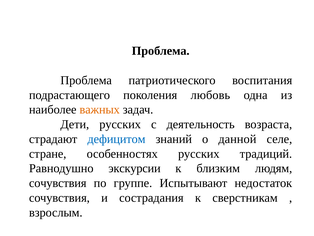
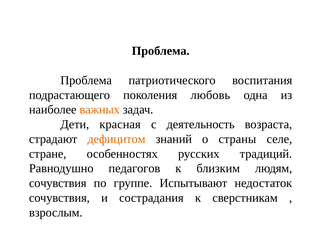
Дети русских: русских -> красная
дефицитом colour: blue -> orange
данной: данной -> страны
экскурсии: экскурсии -> педагогов
